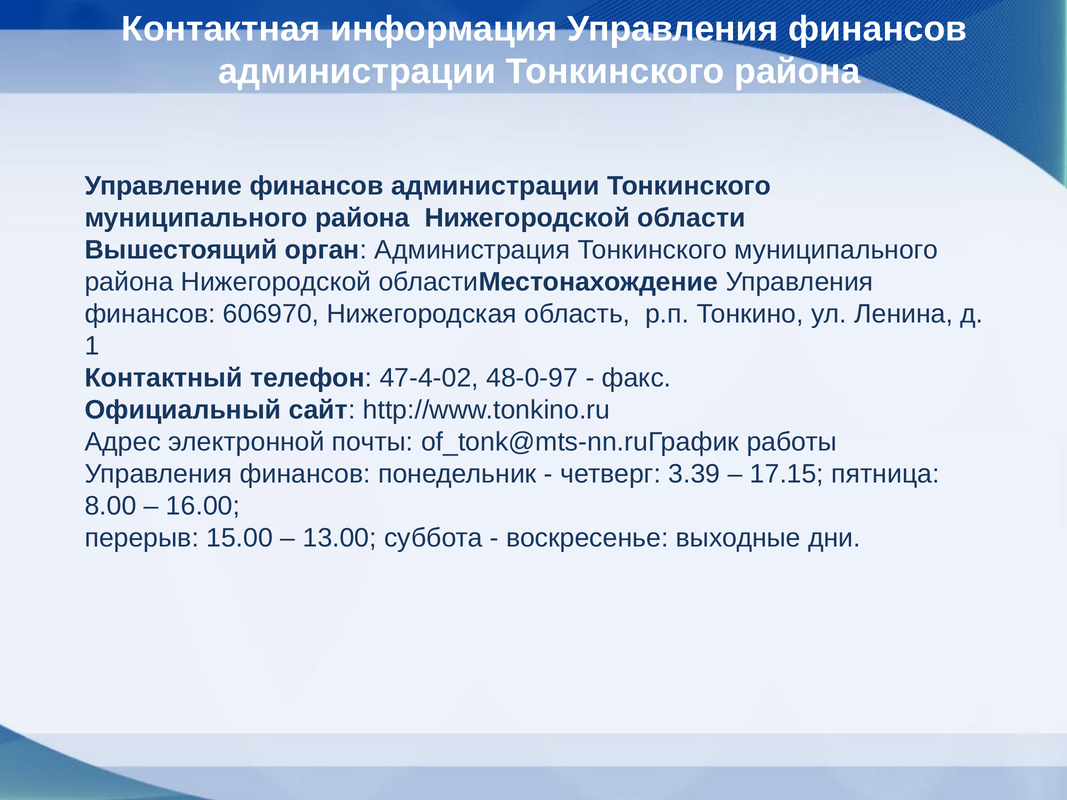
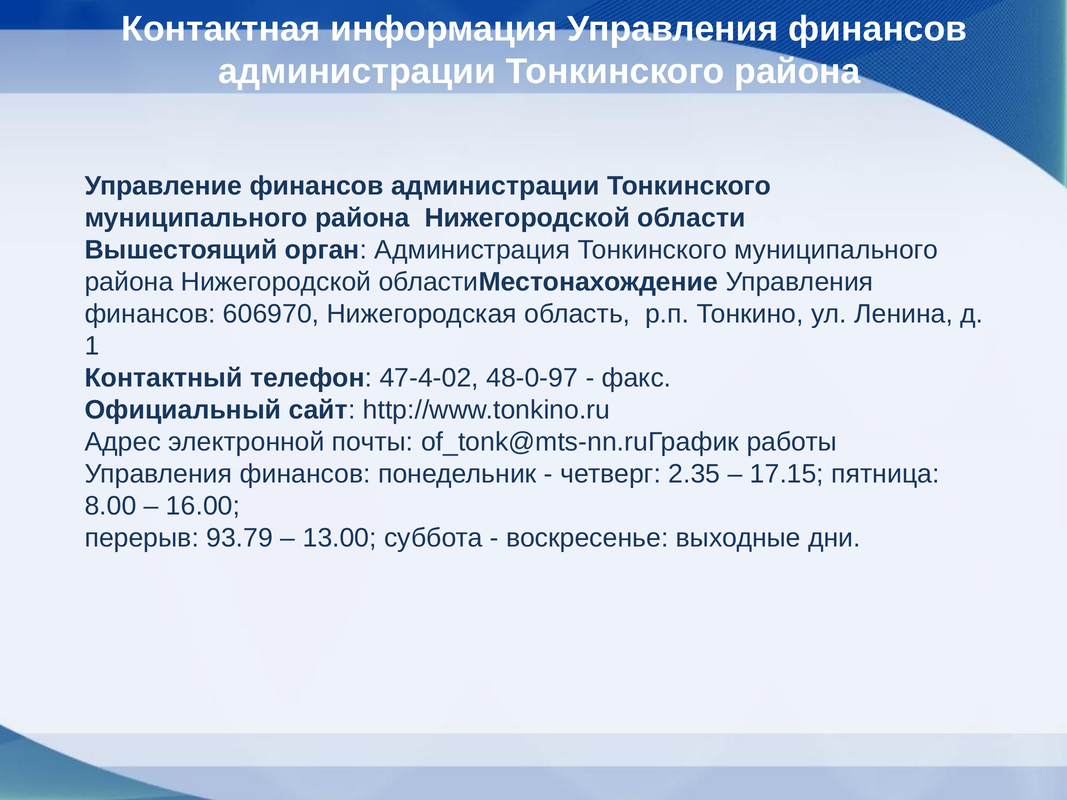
3.39: 3.39 -> 2.35
15.00: 15.00 -> 93.79
